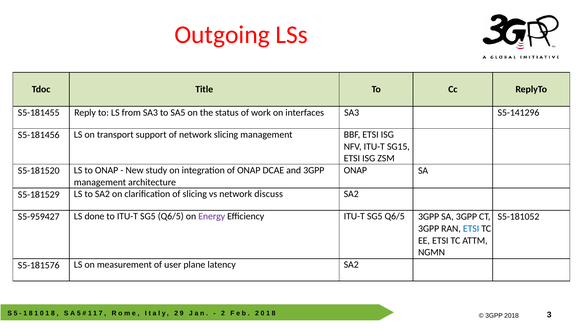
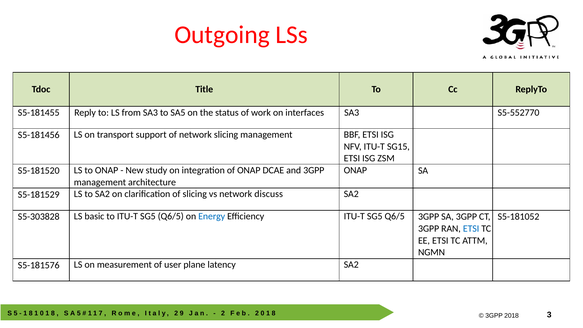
S5-141296: S5-141296 -> S5-552770
S5-959427: S5-959427 -> S5-303828
done: done -> basic
Energy colour: purple -> blue
